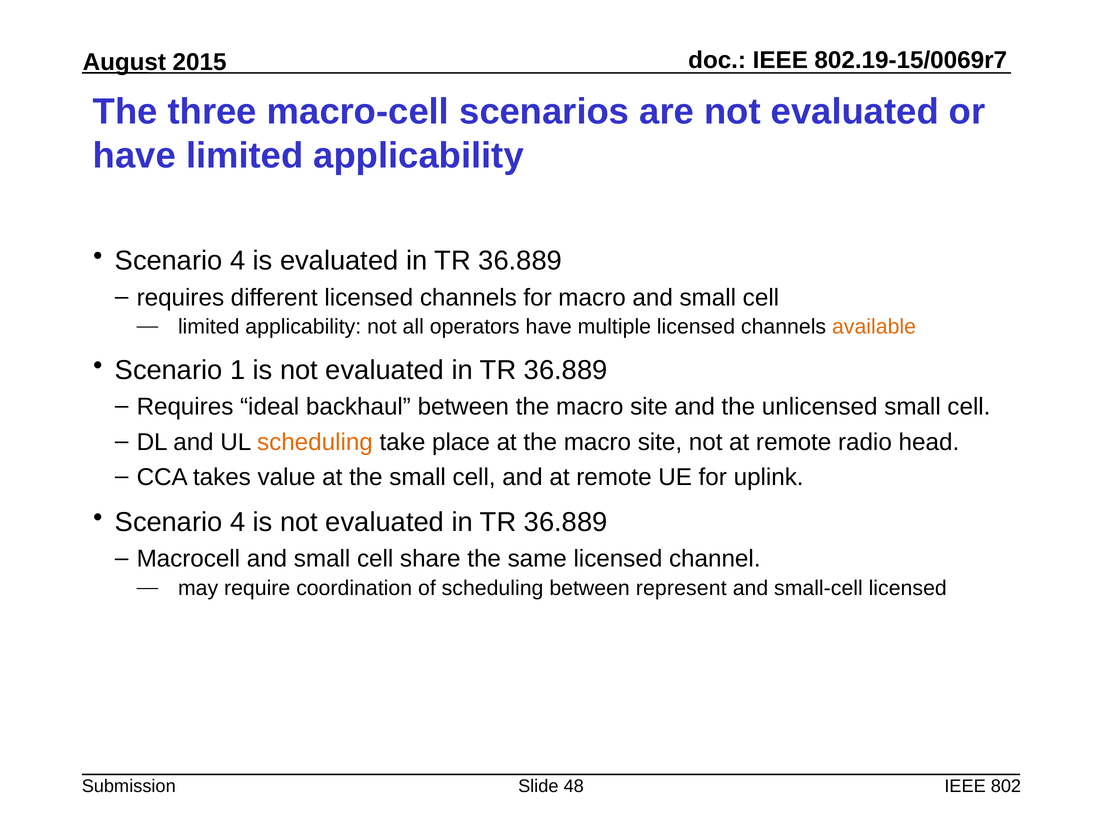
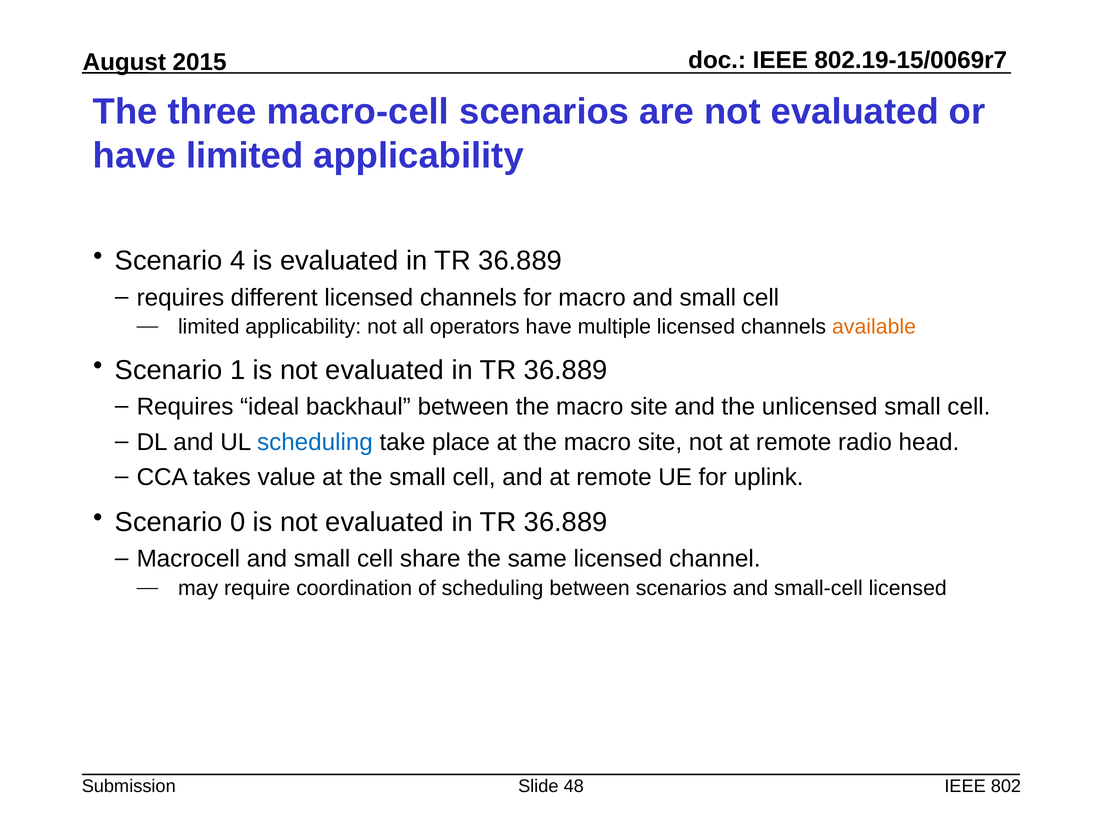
scheduling at (315, 442) colour: orange -> blue
4 at (238, 522): 4 -> 0
between represent: represent -> scenarios
